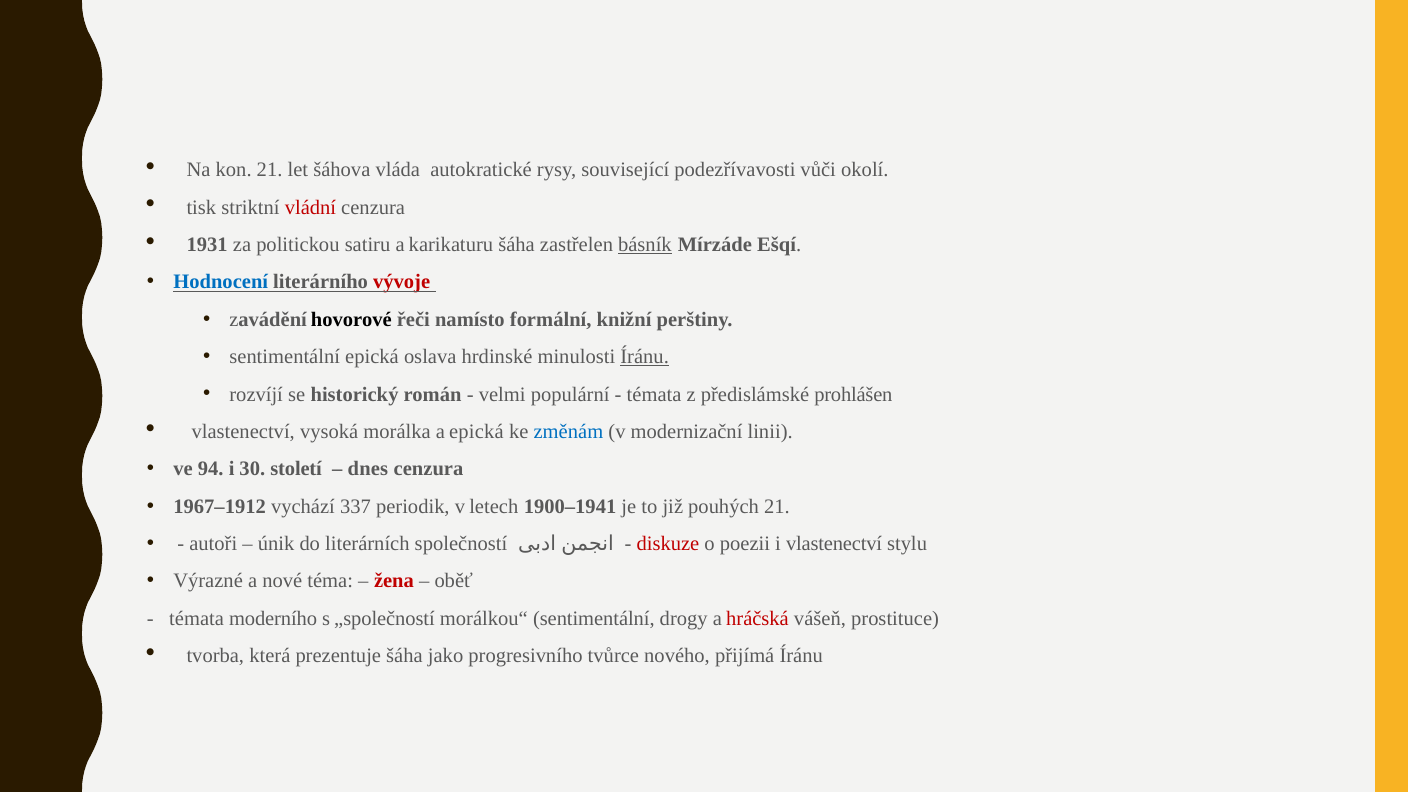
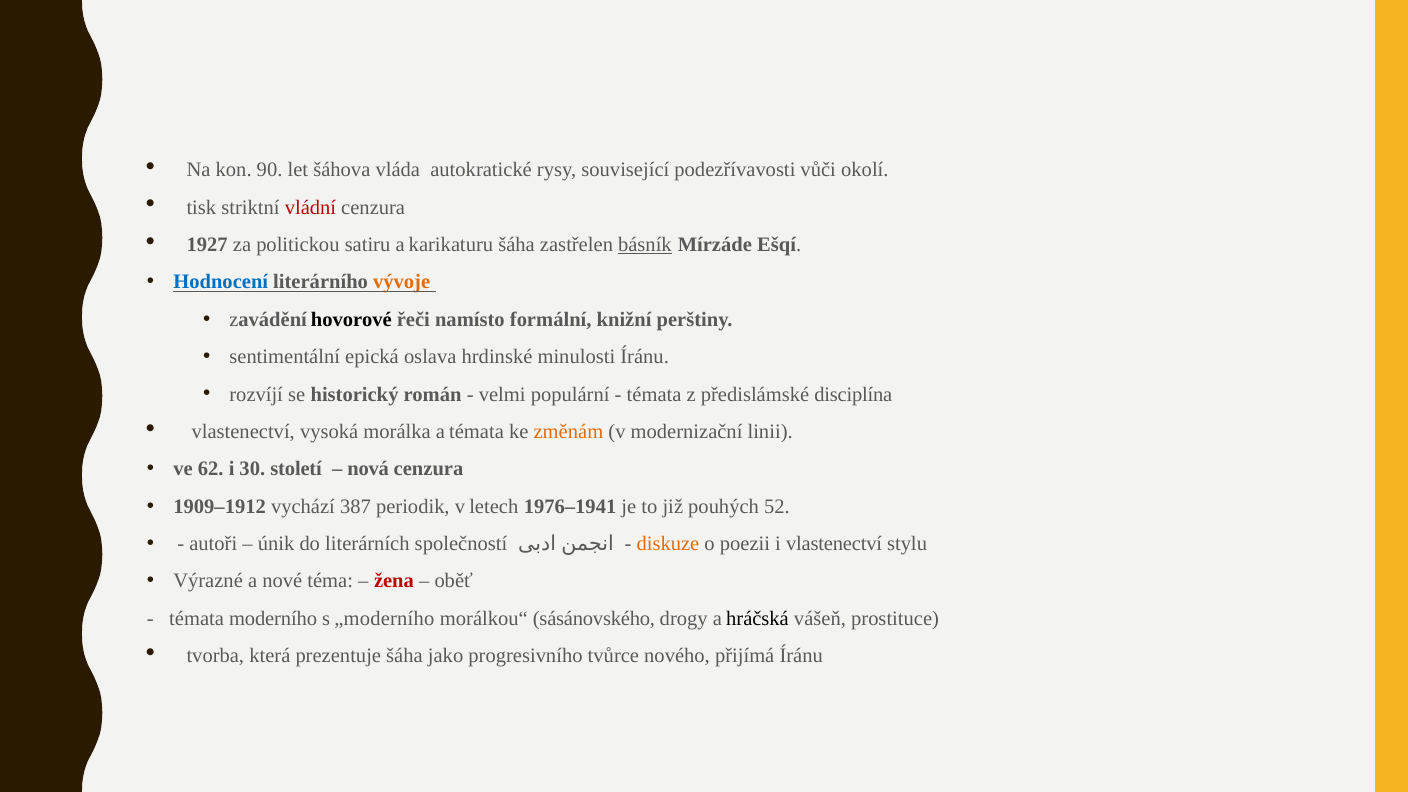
kon 21: 21 -> 90
1931: 1931 -> 1927
vývoje colour: red -> orange
Íránu at (645, 357) underline: present -> none
prohlášen: prohlášen -> disciplína
a epická: epická -> témata
změnám colour: blue -> orange
94: 94 -> 62
dnes: dnes -> nová
1967–1912: 1967–1912 -> 1909–1912
337: 337 -> 387
1900–1941: 1900–1941 -> 1976–1941
pouhých 21: 21 -> 52
diskuze colour: red -> orange
„společností: „společností -> „moderního
morálkou“ sentimentální: sentimentální -> sásánovského
hráčská colour: red -> black
